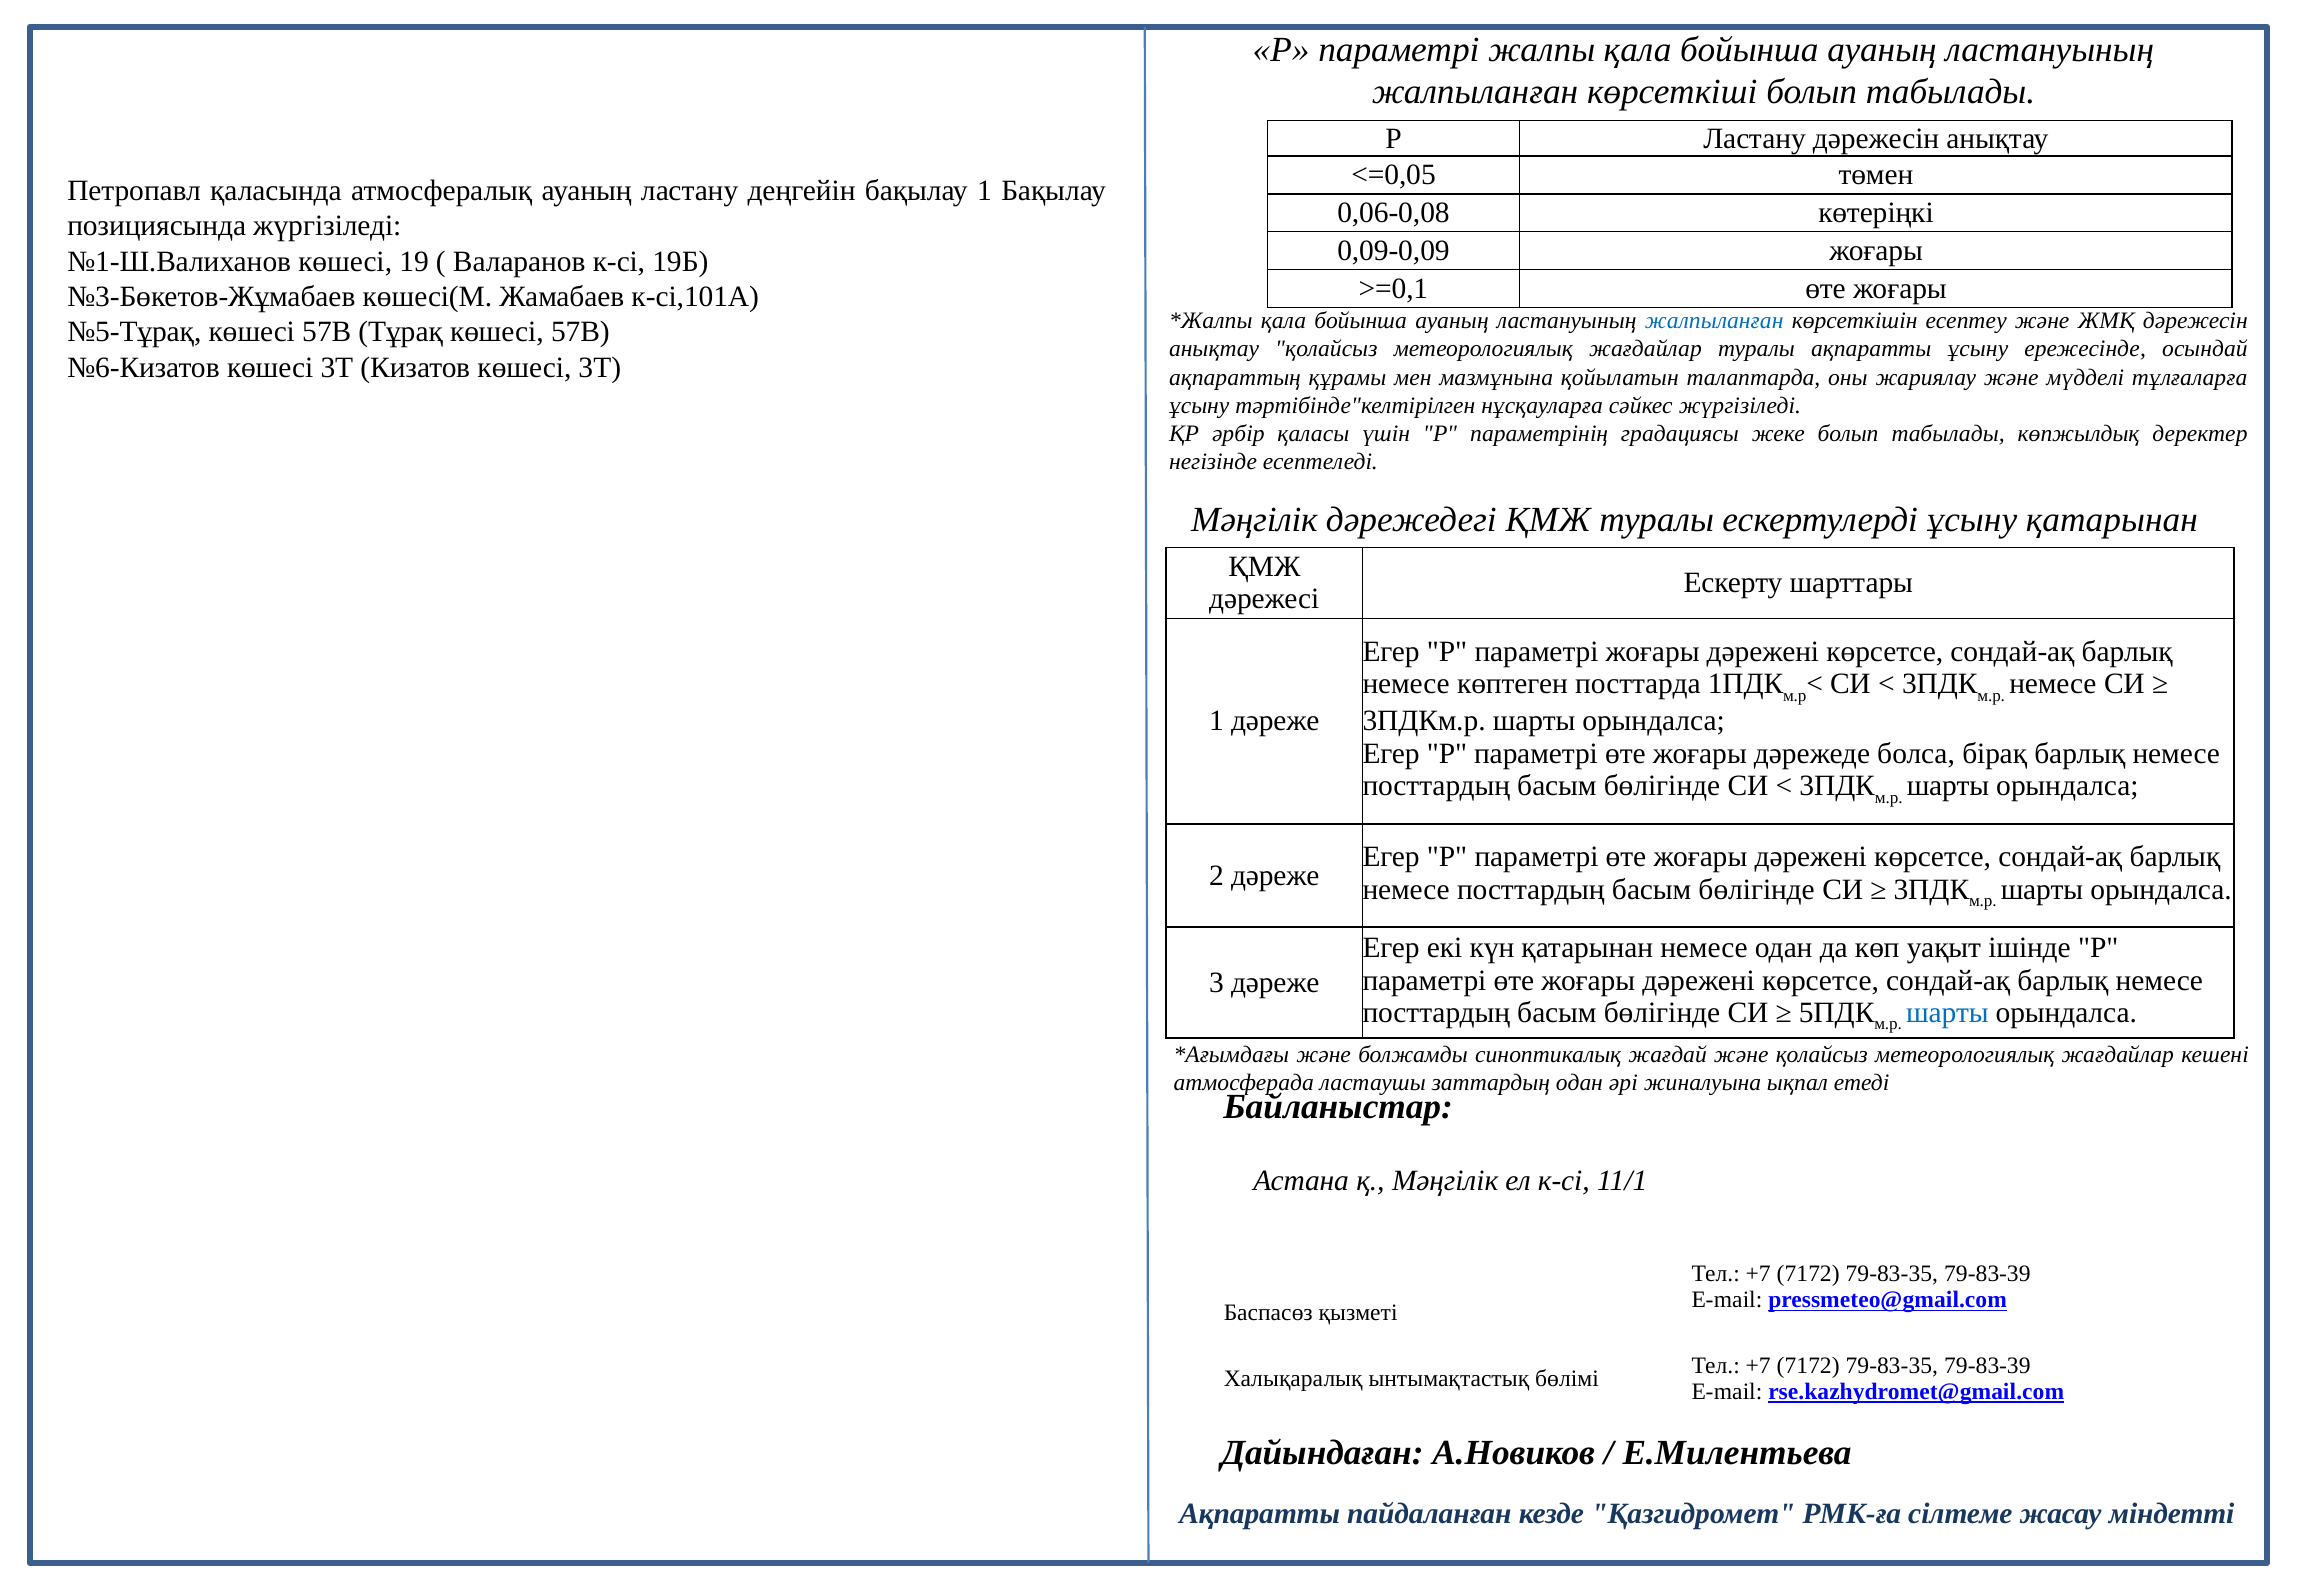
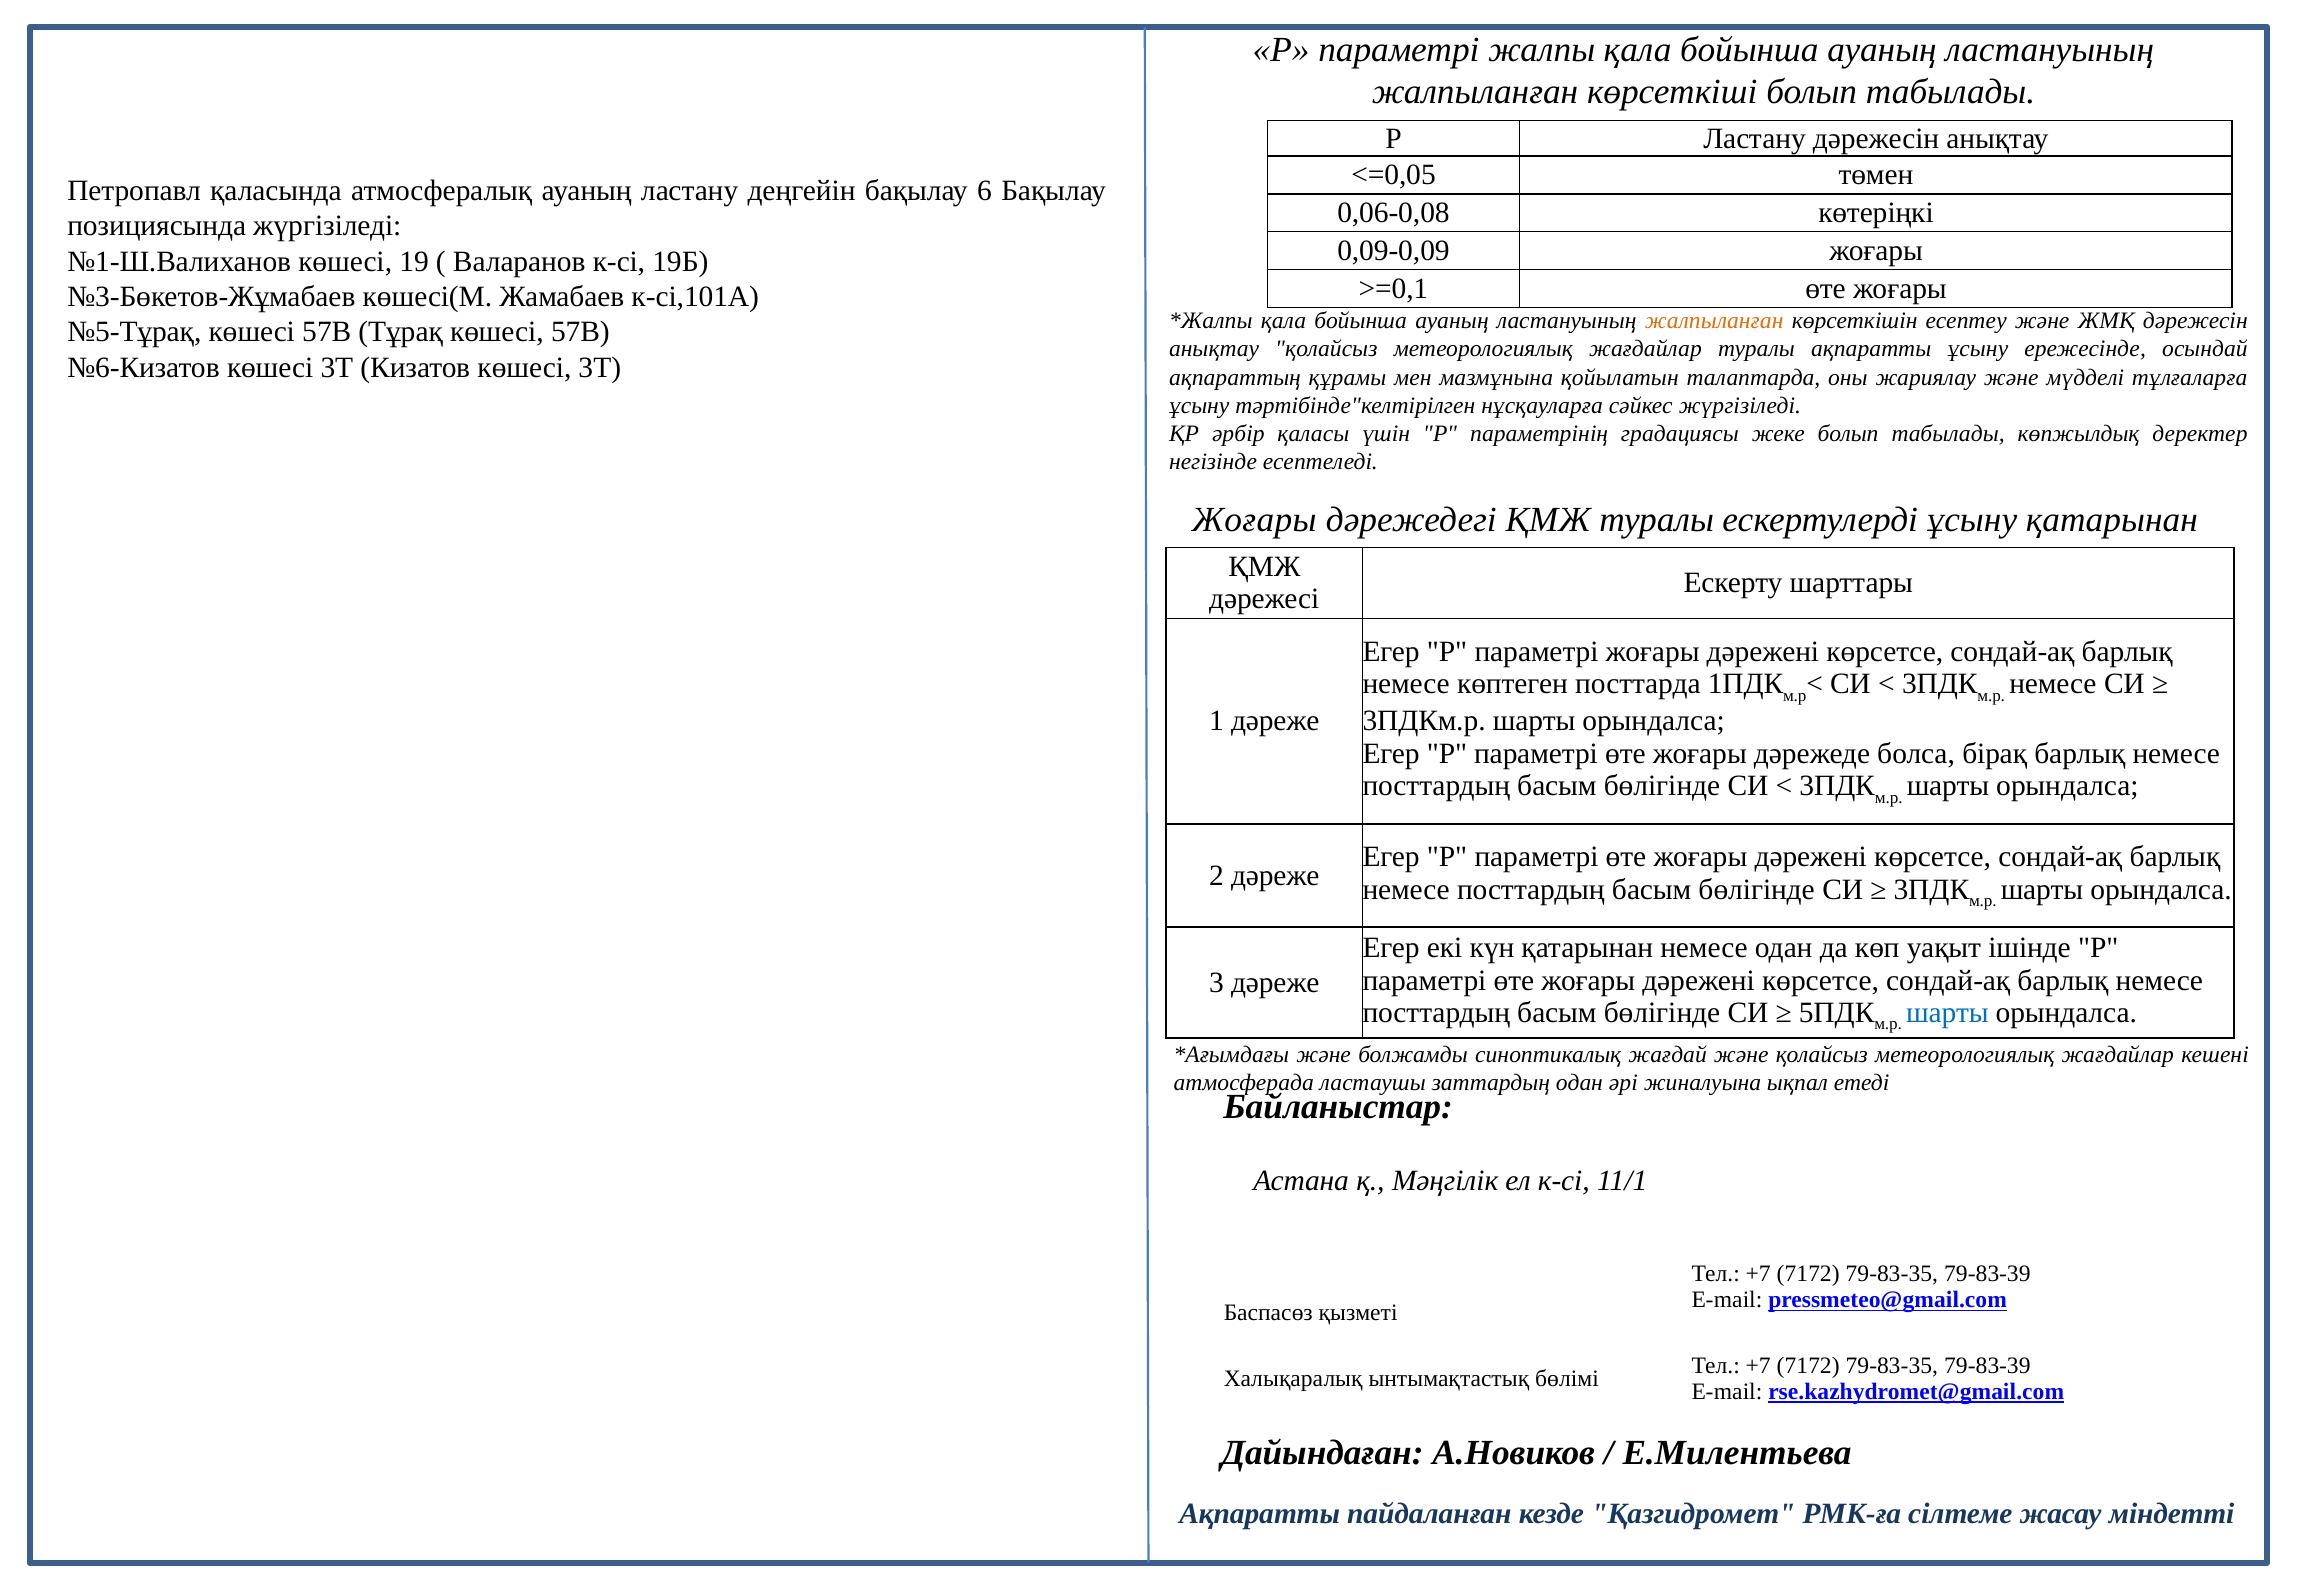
бақылау 1: 1 -> 6
жалпыланған at (1714, 321) colour: blue -> orange
Мәңгілік at (1254, 520): Мәңгілік -> Жоғары
